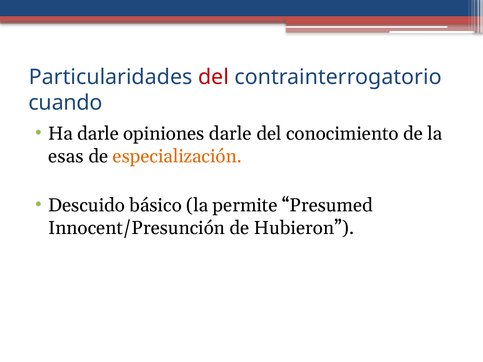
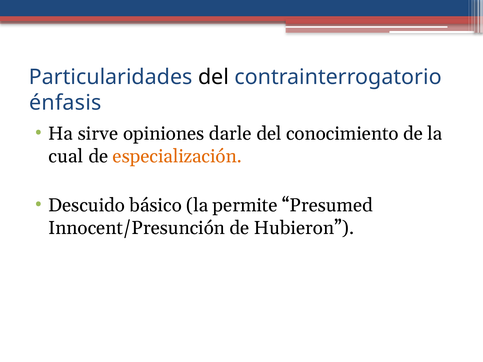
del at (214, 77) colour: red -> black
cuando: cuando -> énfasis
Ha darle: darle -> sirve
esas: esas -> cual
